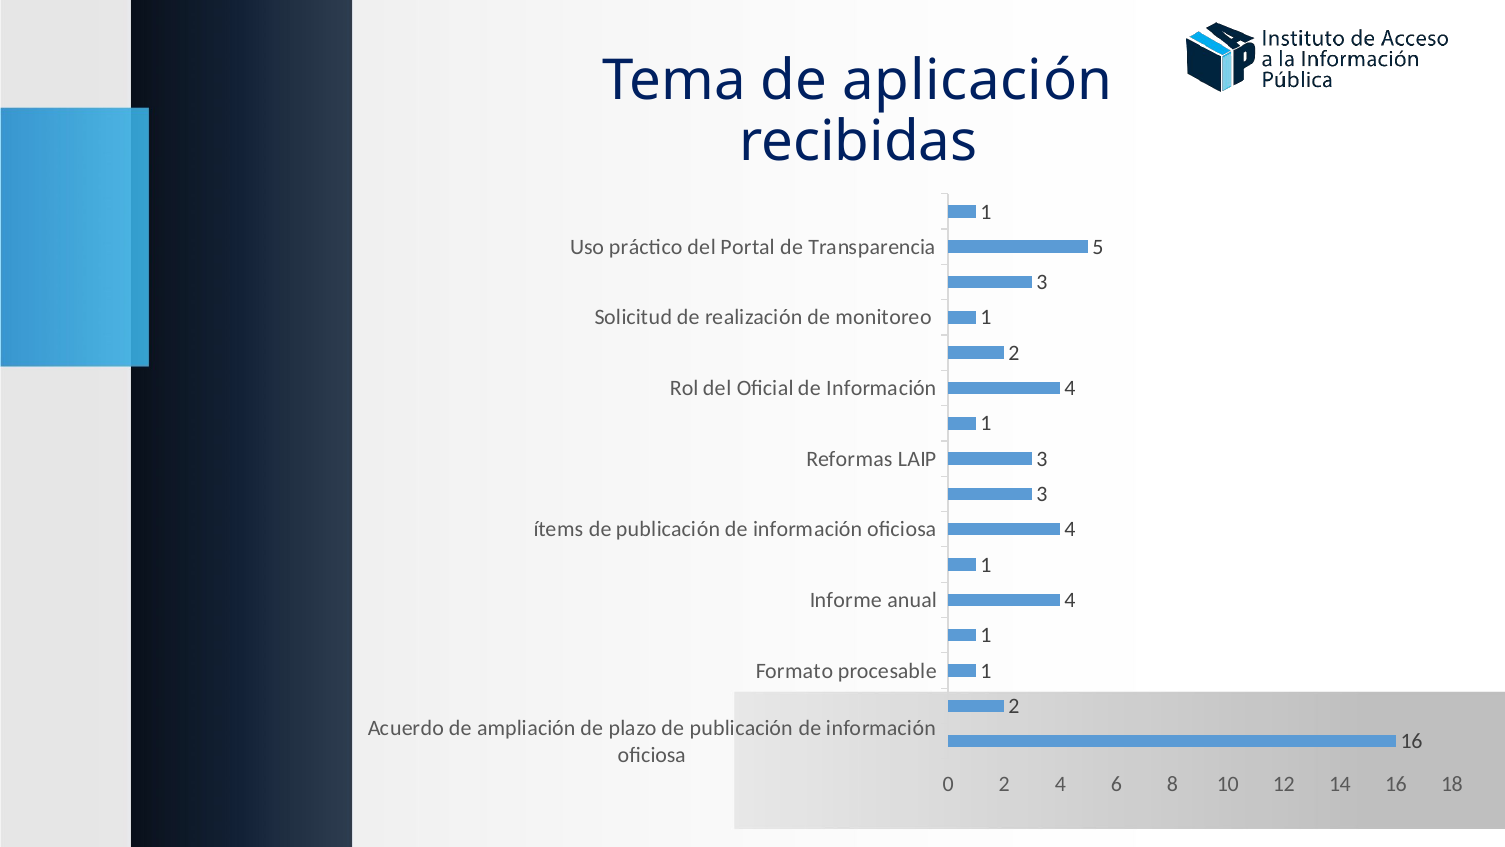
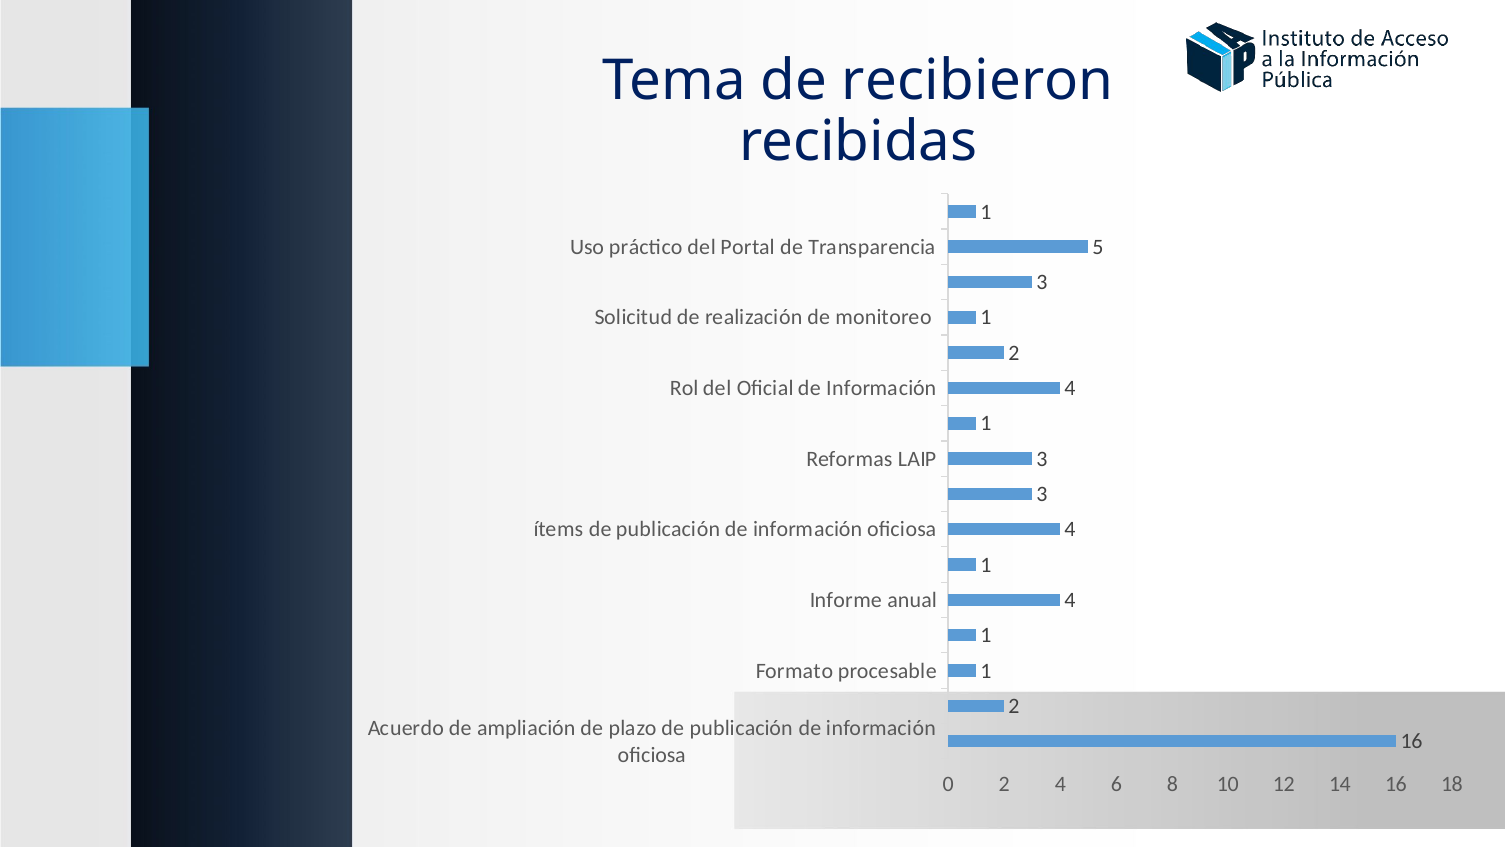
aplicación: aplicación -> recibieron
